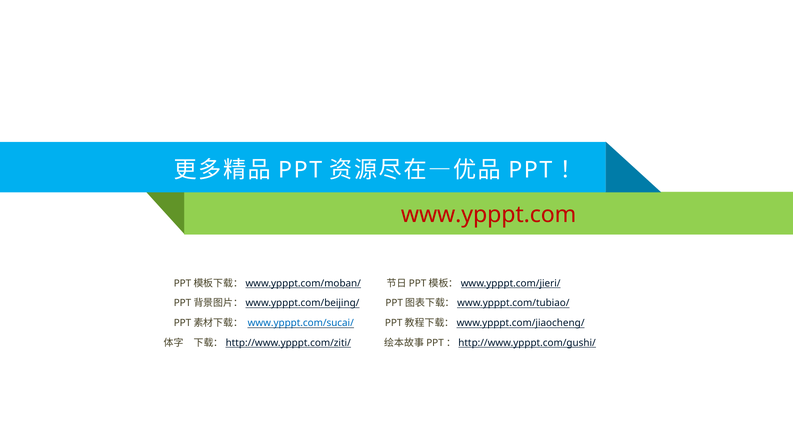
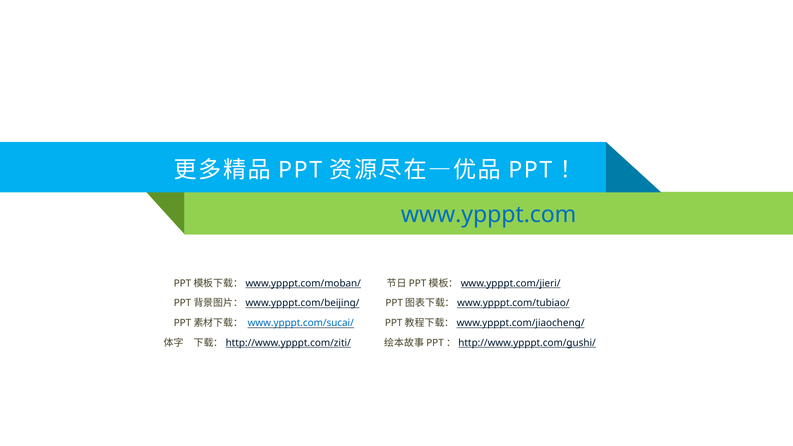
www.ypppt.com colour: red -> blue
